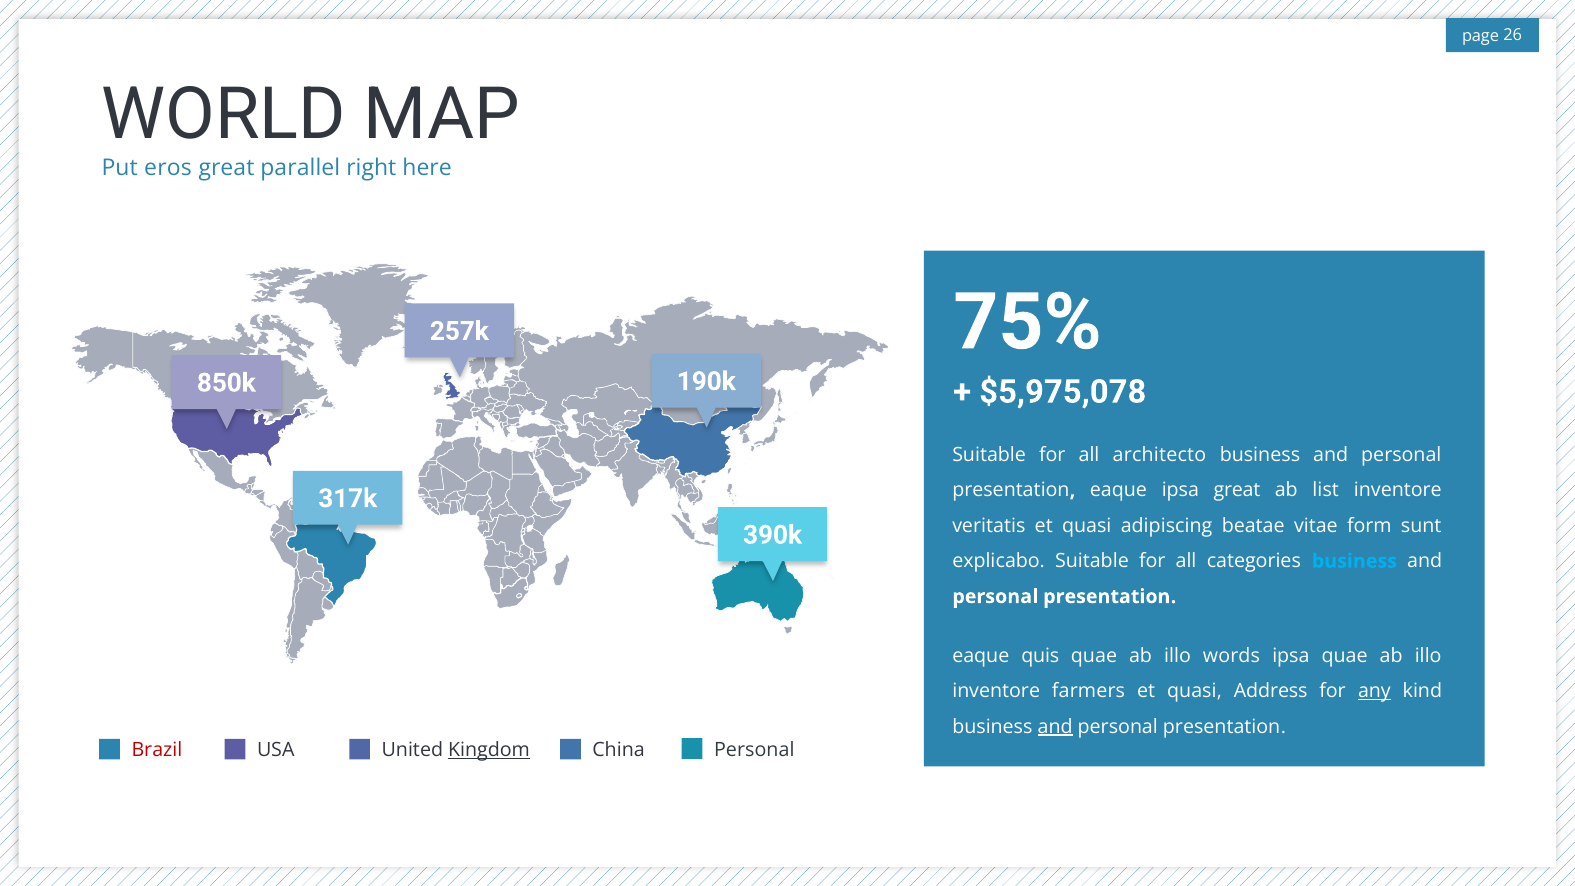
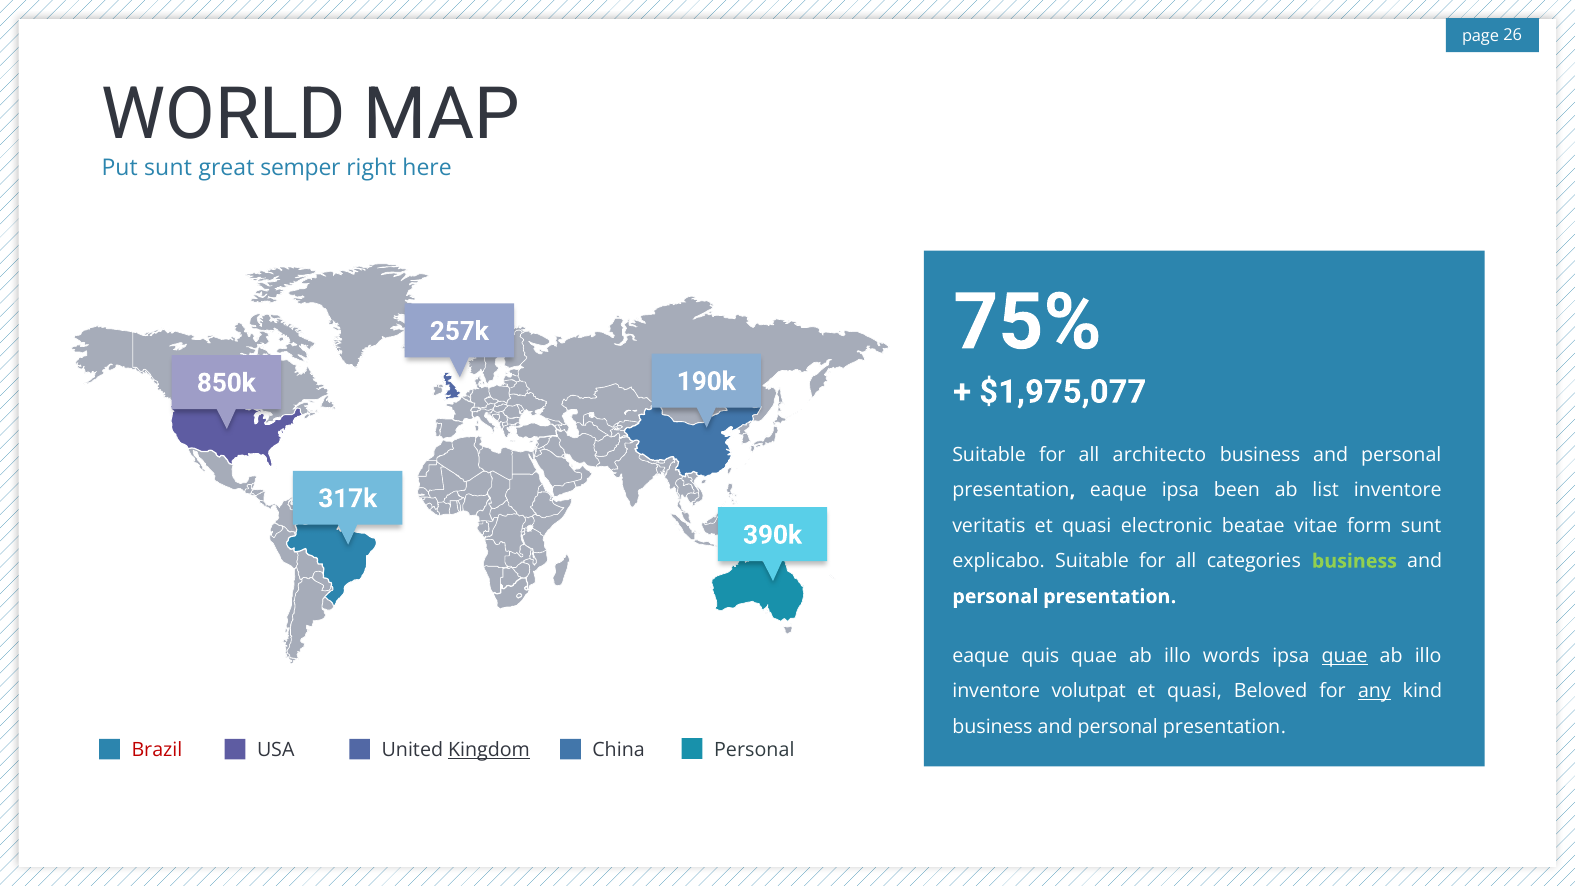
Put eros: eros -> sunt
parallel: parallel -> semper
$5,975,078: $5,975,078 -> $1,975,077
ipsa great: great -> been
adipiscing: adipiscing -> electronic
business at (1354, 561) colour: light blue -> light green
quae at (1345, 656) underline: none -> present
farmers: farmers -> volutpat
Address: Address -> Beloved
and at (1055, 726) underline: present -> none
